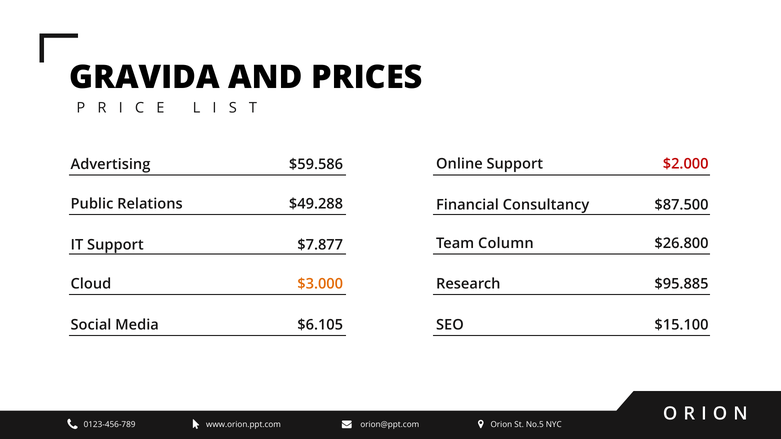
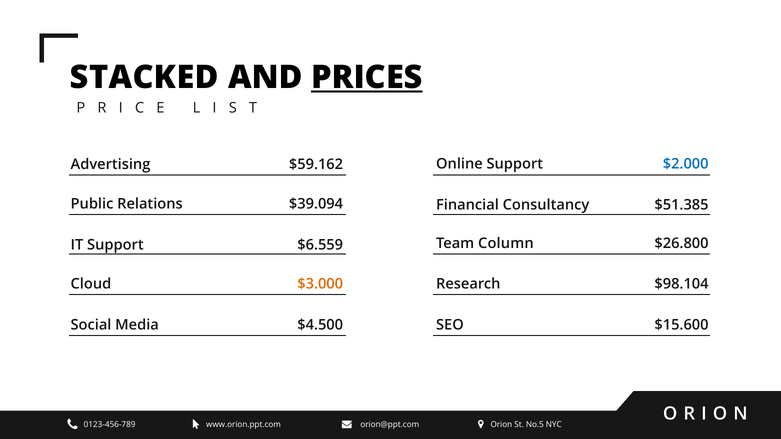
GRAVIDA: GRAVIDA -> STACKED
PRICES underline: none -> present
$2.000 colour: red -> blue
$59.586: $59.586 -> $59.162
$49.288: $49.288 -> $39.094
$87.500: $87.500 -> $51.385
$7.877: $7.877 -> $6.559
$95.885: $95.885 -> $98.104
$6.105: $6.105 -> $4.500
$15.100: $15.100 -> $15.600
